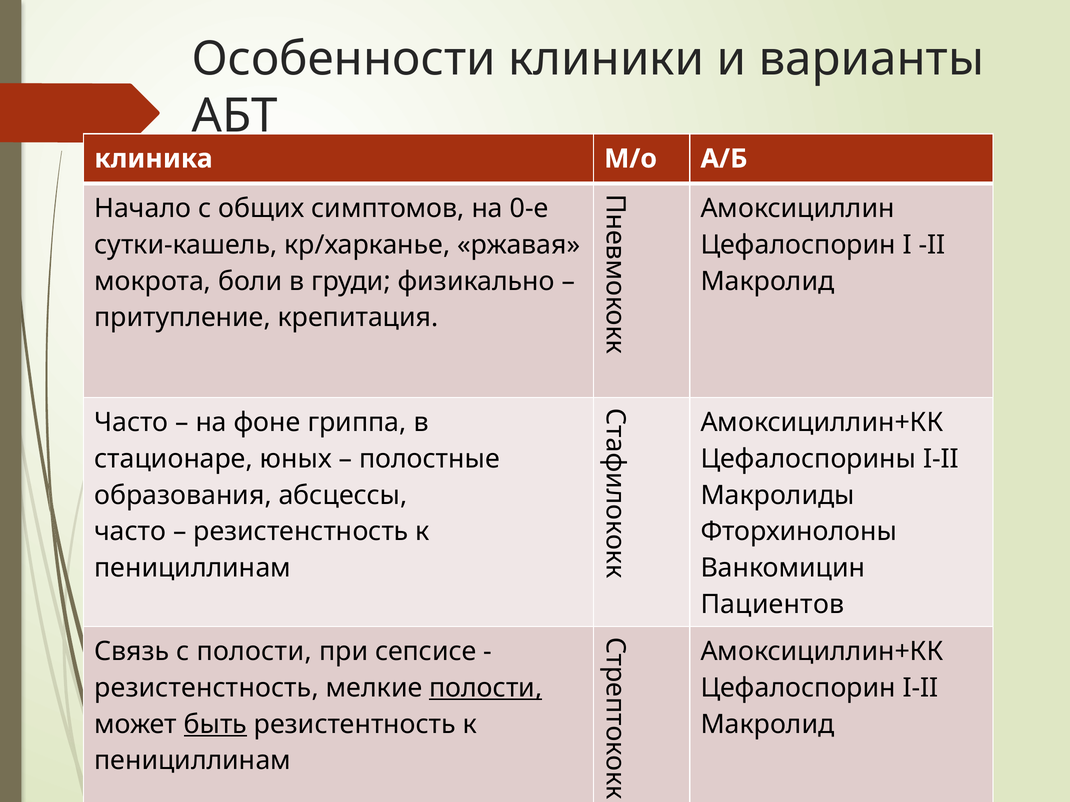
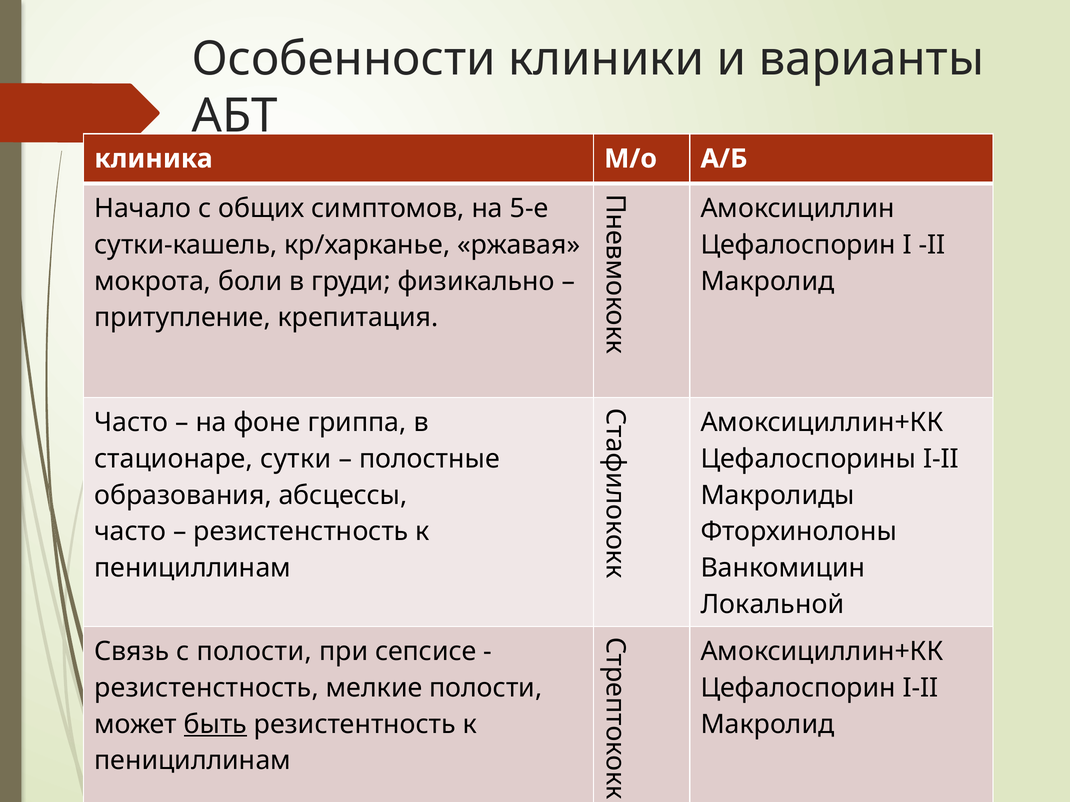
0-е: 0-е -> 5-е
юных: юных -> сутки
Пациентов: Пациентов -> Локальной
полости at (486, 688) underline: present -> none
